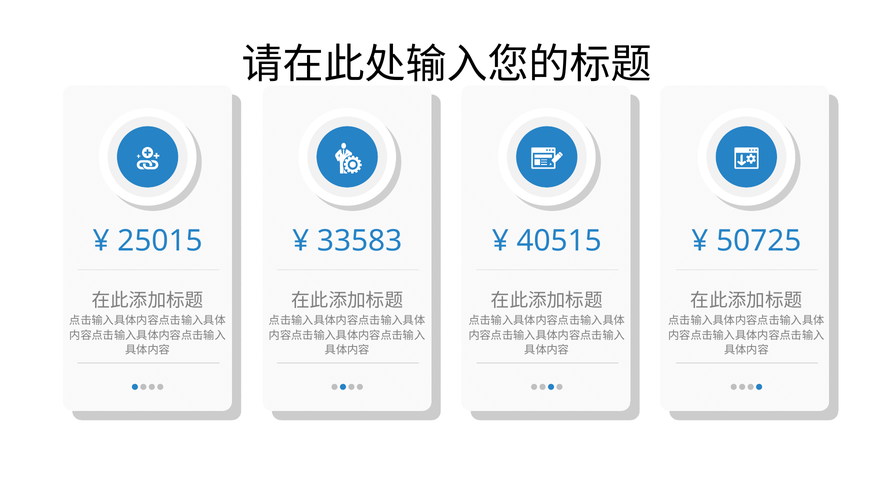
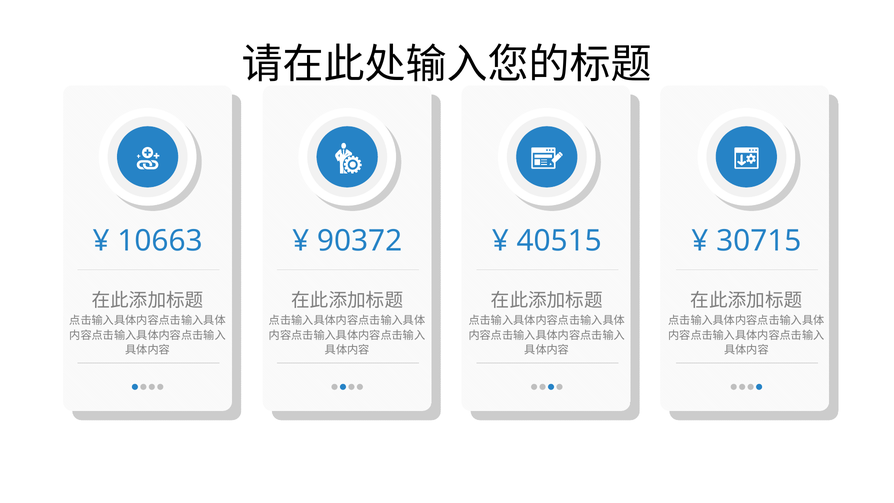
25015: 25015 -> 10663
33583: 33583 -> 90372
50725: 50725 -> 30715
